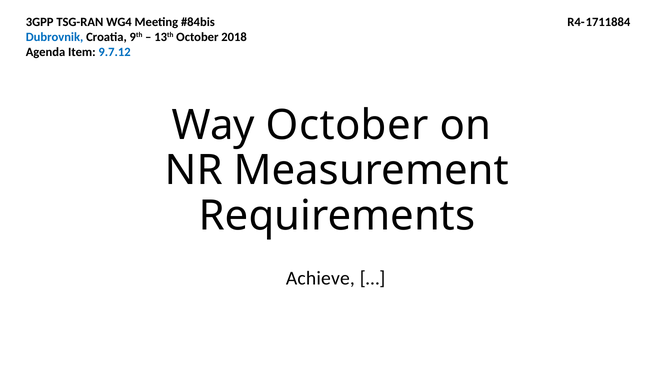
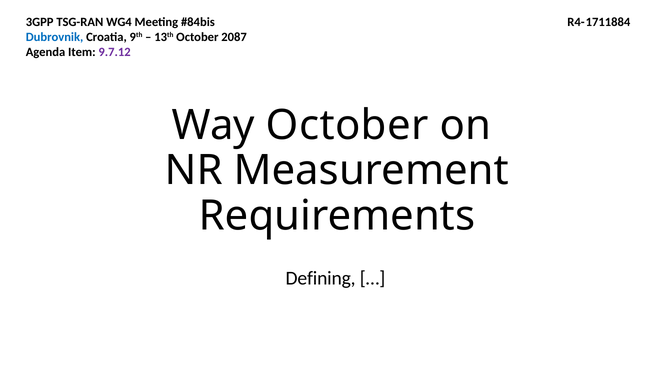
2018: 2018 -> 2087
9.7.12 colour: blue -> purple
Achieve: Achieve -> Defining
